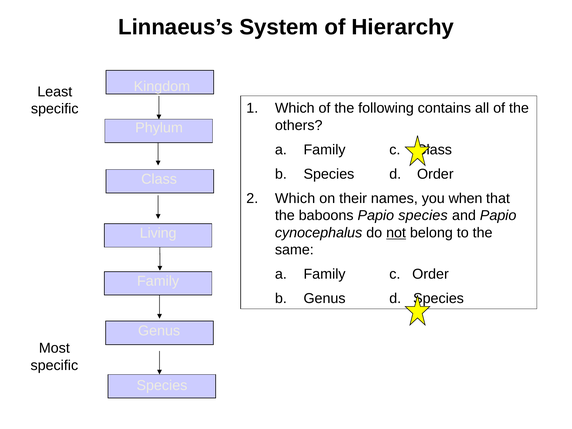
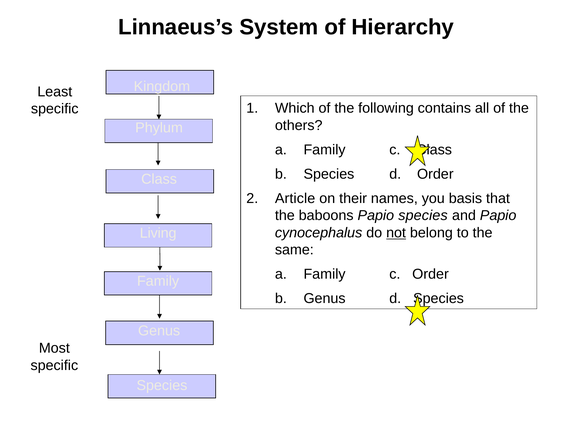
Which at (295, 198): Which -> Article
when: when -> basis
